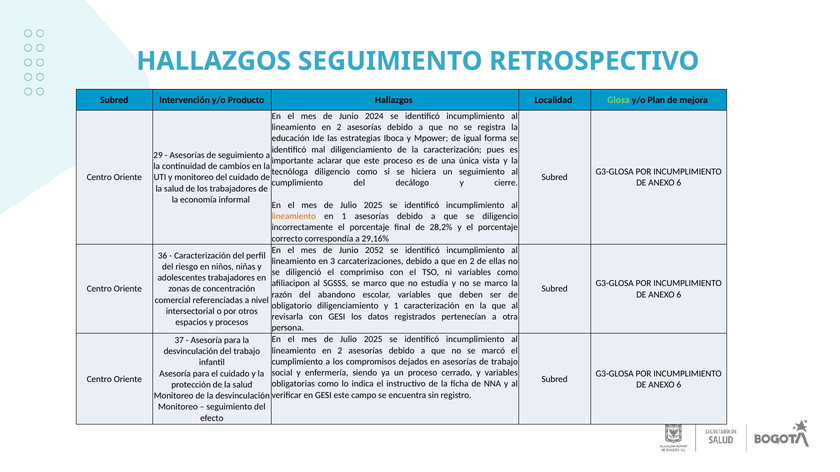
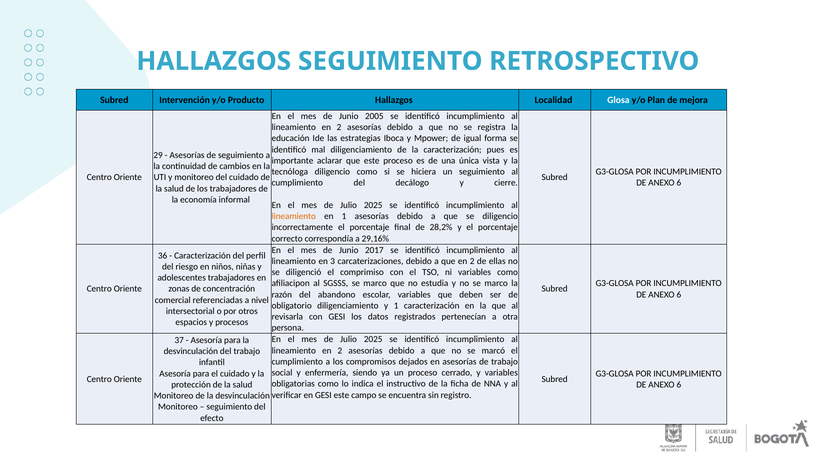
Glosa colour: light green -> white
2024: 2024 -> 2005
2052: 2052 -> 2017
